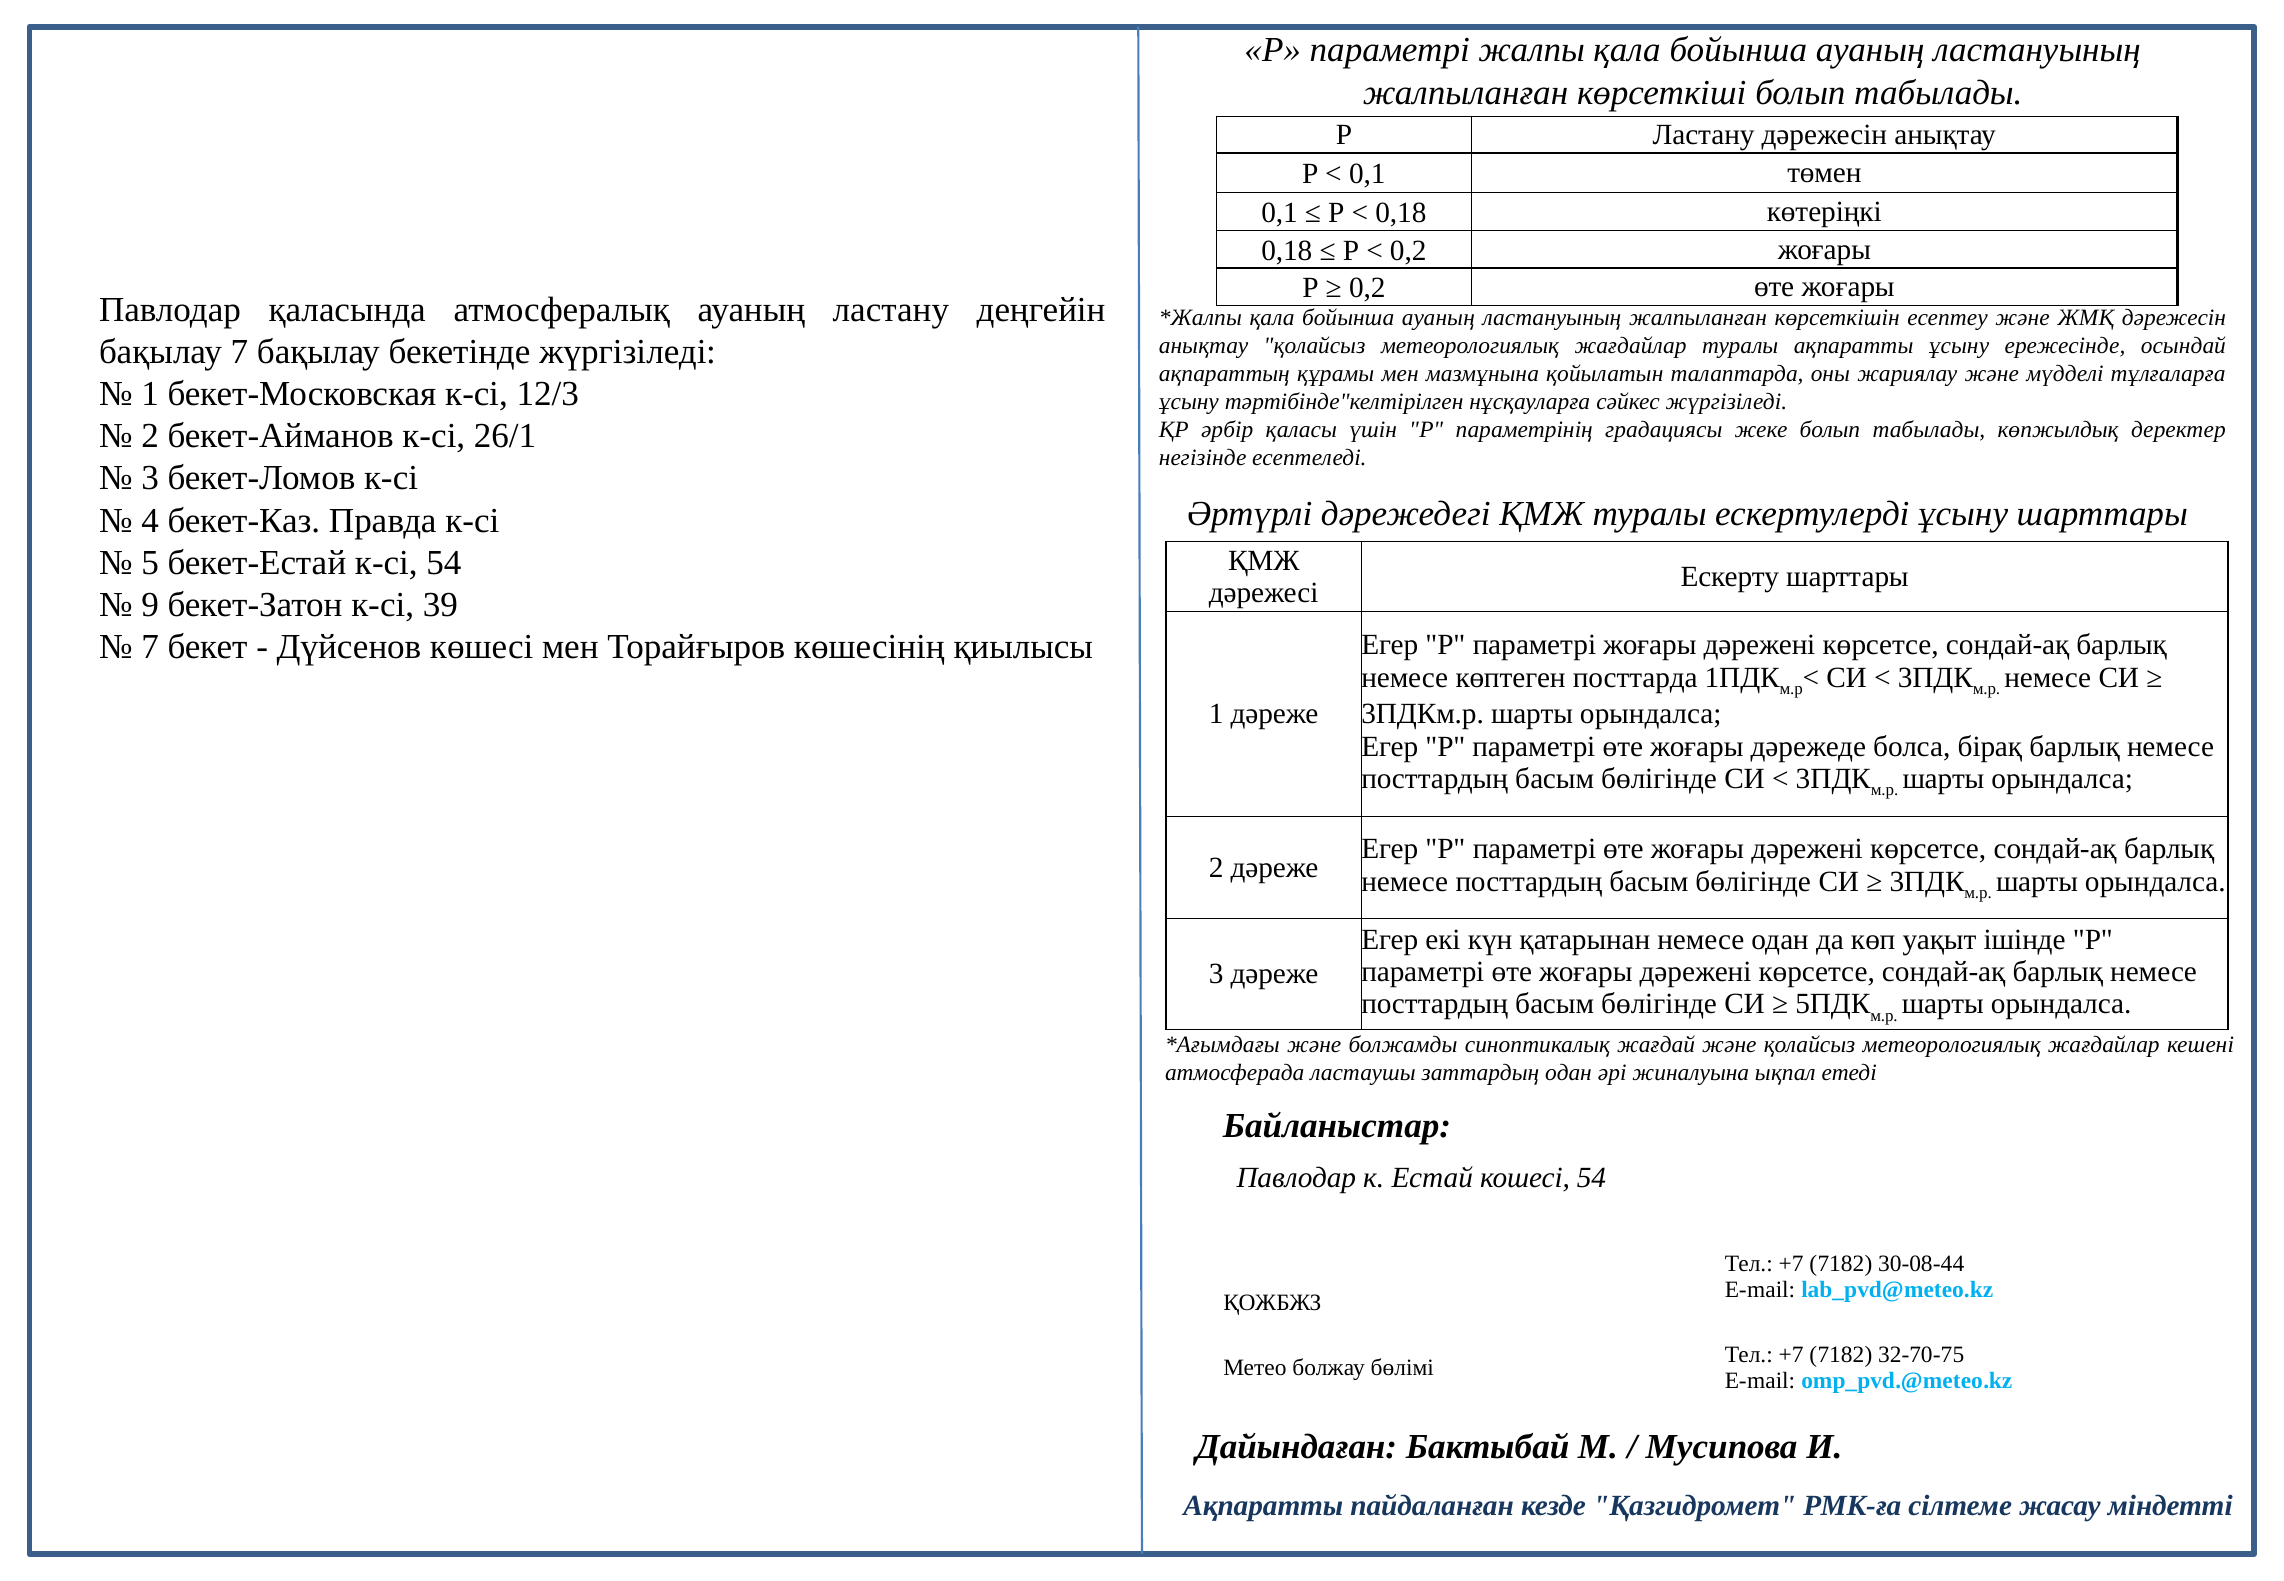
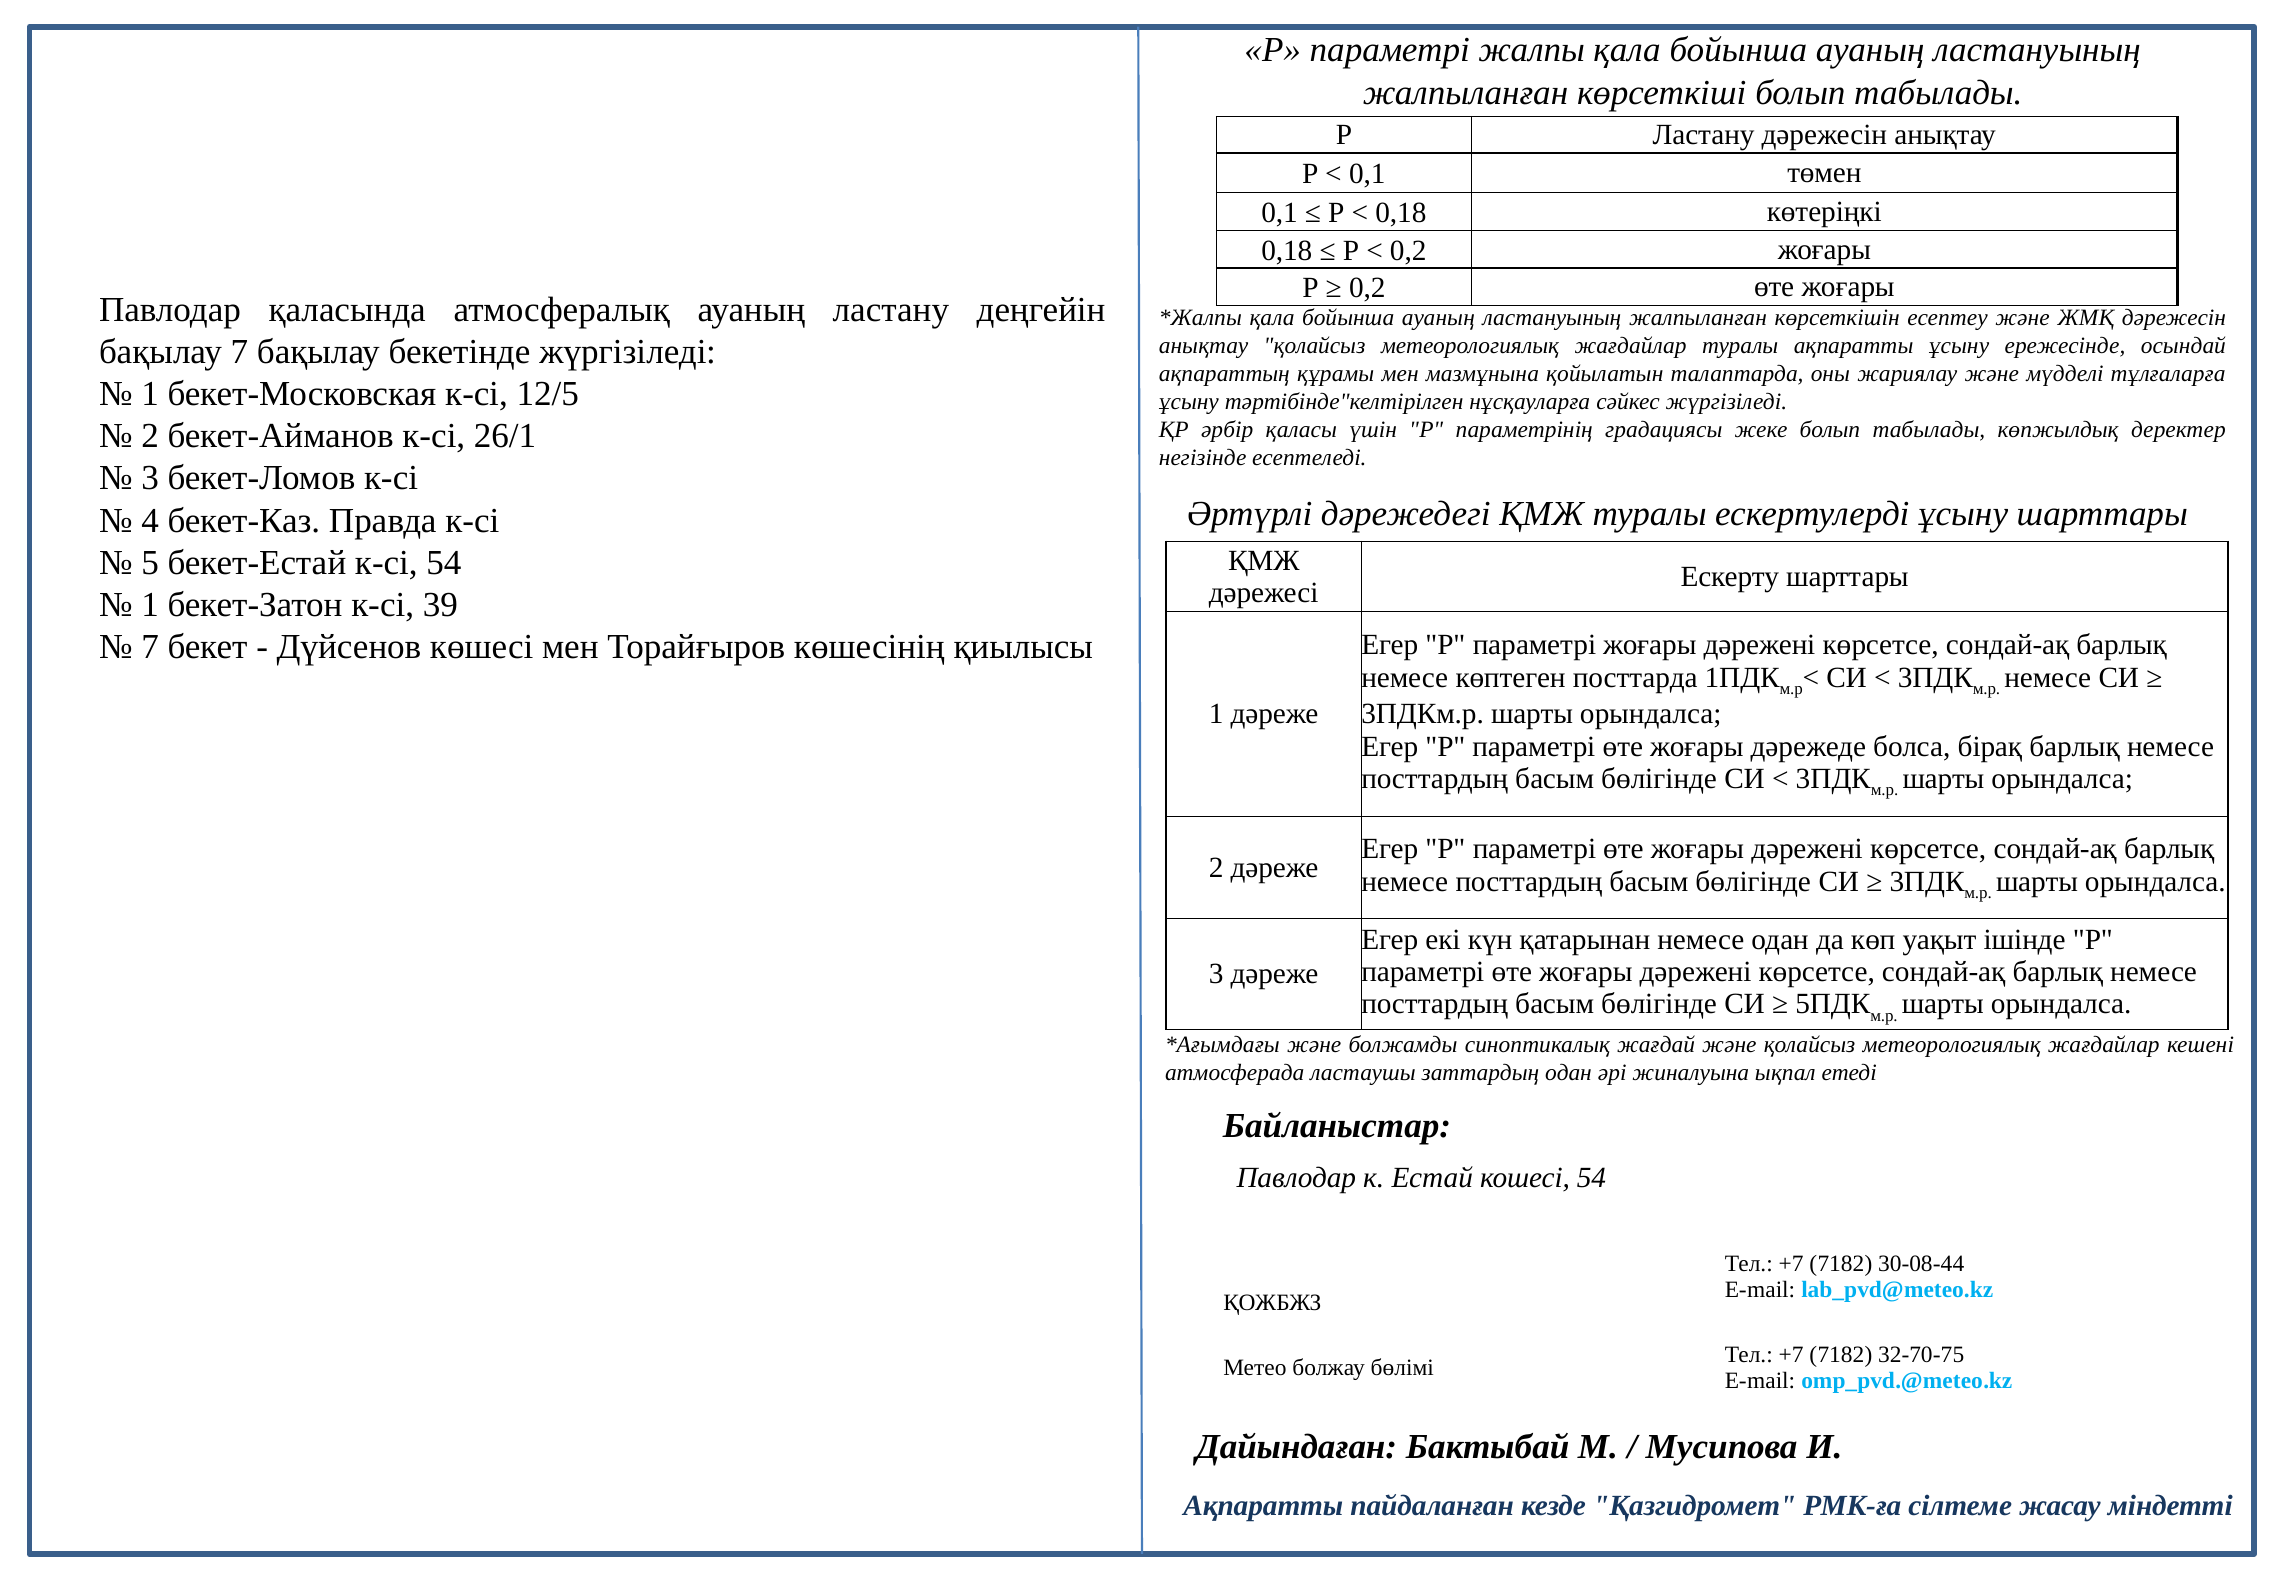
12/3: 12/3 -> 12/5
9 at (150, 605): 9 -> 1
